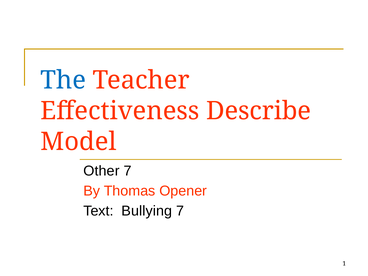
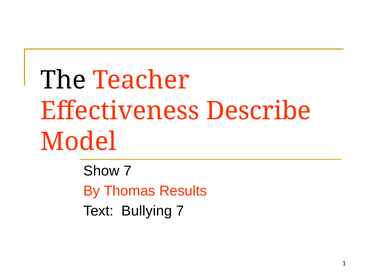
The colour: blue -> black
Other: Other -> Show
Opener: Opener -> Results
